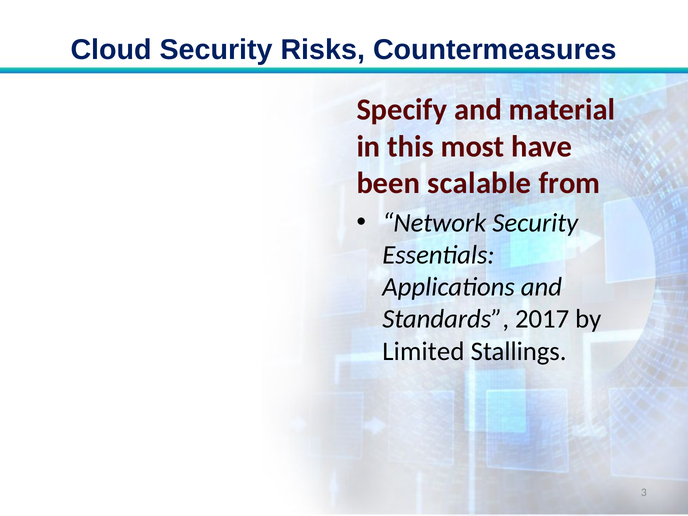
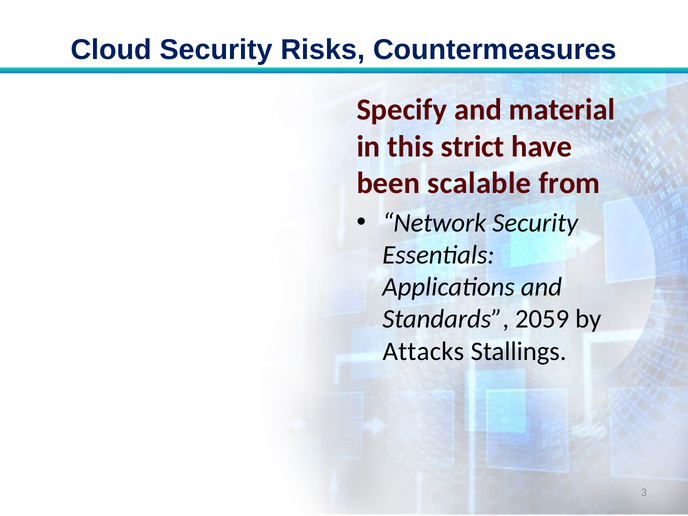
most: most -> strict
2017: 2017 -> 2059
Limited: Limited -> Attacks
